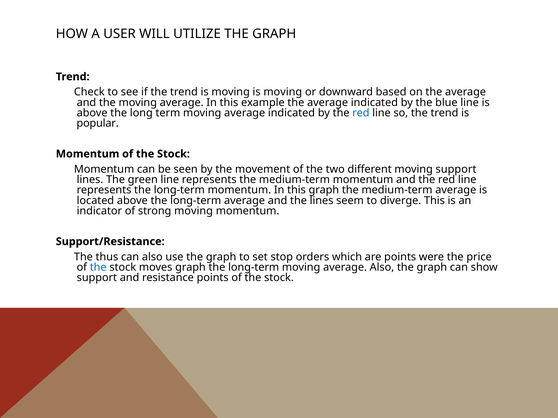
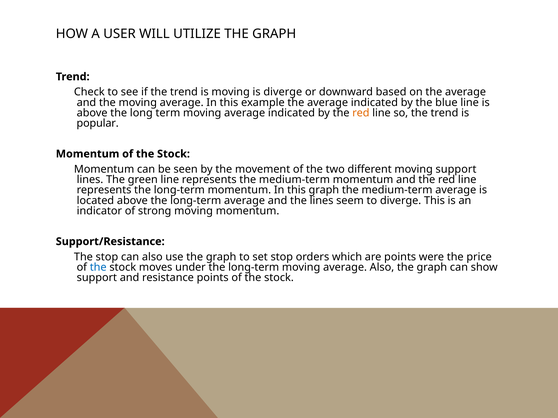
moving is moving: moving -> diverge
red at (361, 113) colour: blue -> orange
The thus: thus -> stop
moves graph: graph -> under
